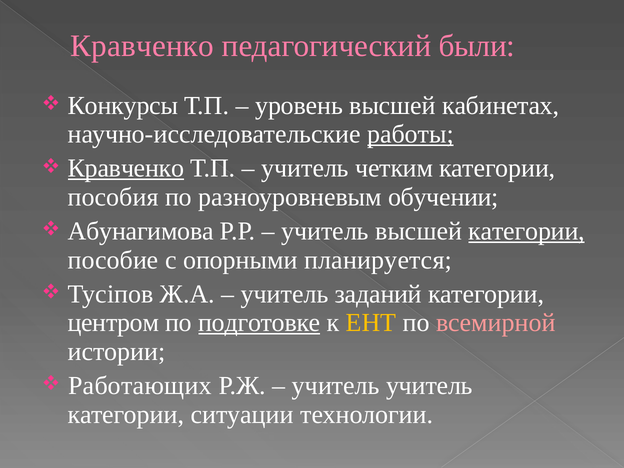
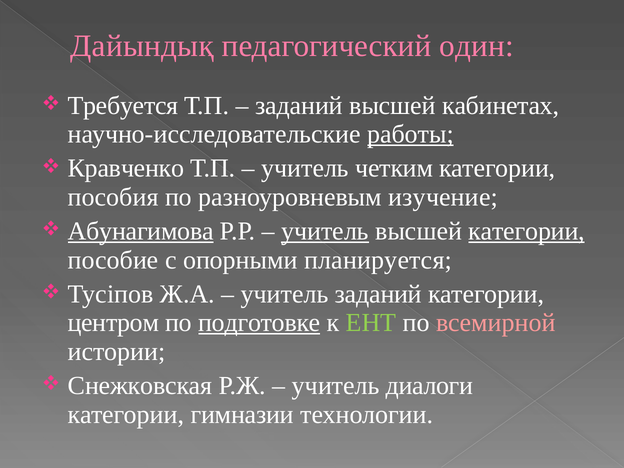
Кравченко at (142, 46): Кравченко -> Дайындық
были: были -> один
Конкурсы: Конкурсы -> Требуется
уровень at (299, 105): уровень -> заданий
Кравченко at (126, 168) underline: present -> none
обучении: обучении -> изучение
Абунагимова underline: none -> present
учитель at (325, 231) underline: none -> present
ЕНТ colour: yellow -> light green
Работающих: Работающих -> Снежковская
учитель учитель: учитель -> диалоги
ситуации: ситуации -> гимназии
